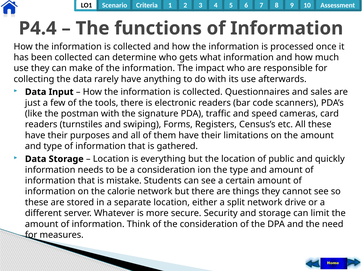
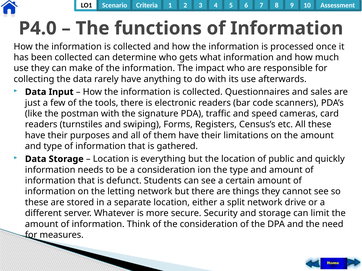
P4.4: P4.4 -> P4.0
mistake: mistake -> defunct
calorie: calorie -> letting
